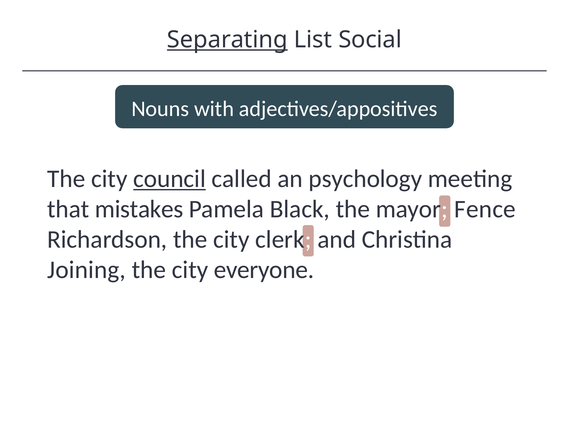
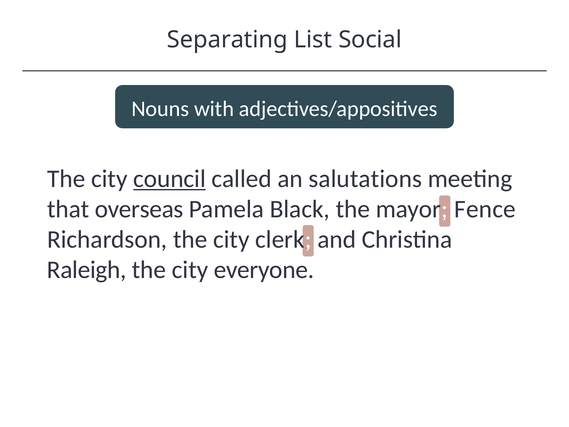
Separating underline: present -> none
psychology: psychology -> salutations
mistakes: mistakes -> overseas
Joining: Joining -> Raleigh
